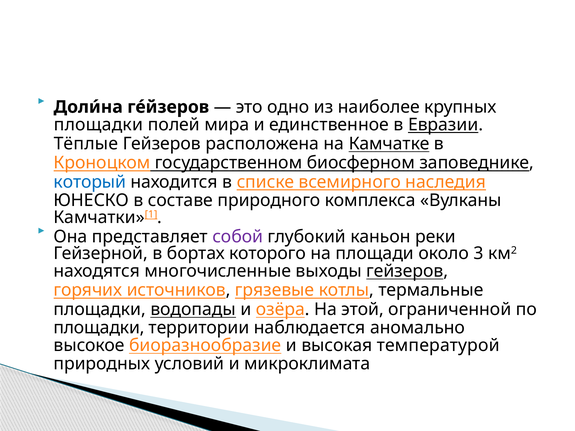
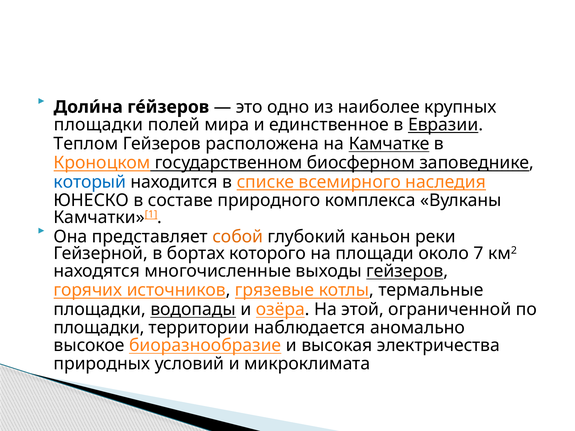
Тёплые: Тёплые -> Теплом
собой colour: purple -> orange
3: 3 -> 7
температурой: температурой -> электричества
